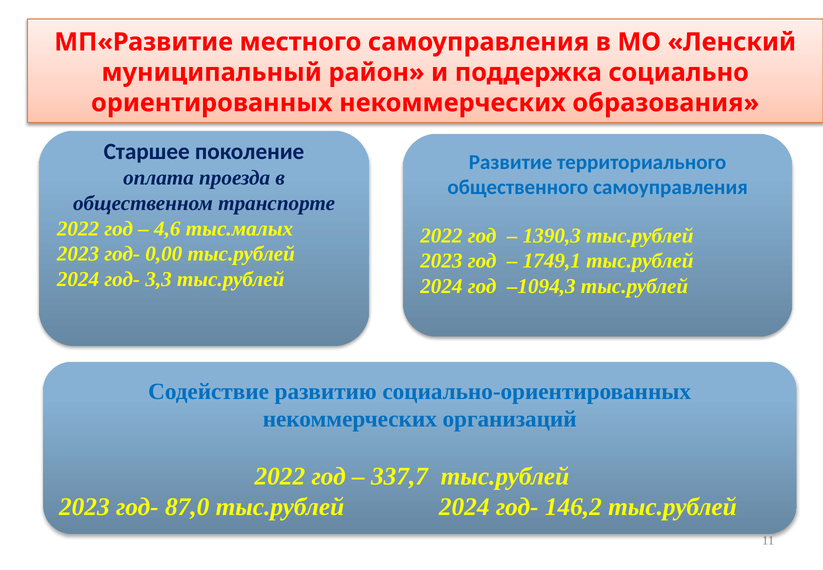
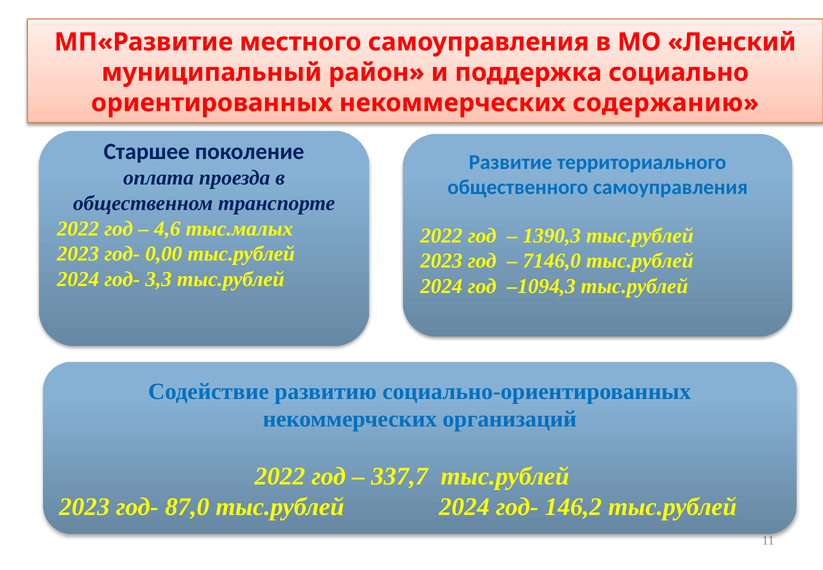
образования: образования -> содержанию
1749,1: 1749,1 -> 7146,0
